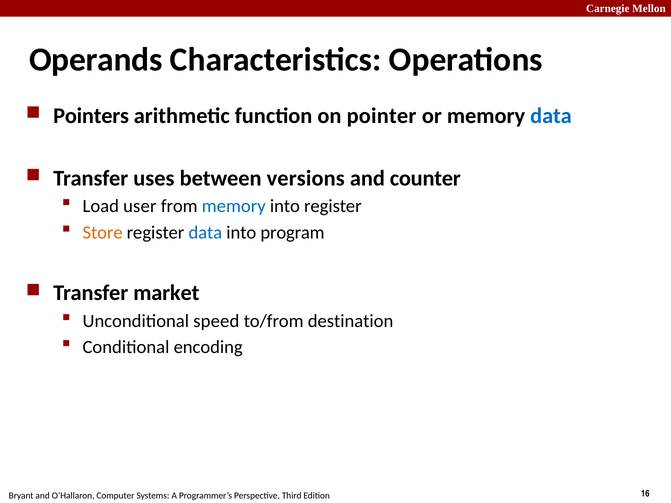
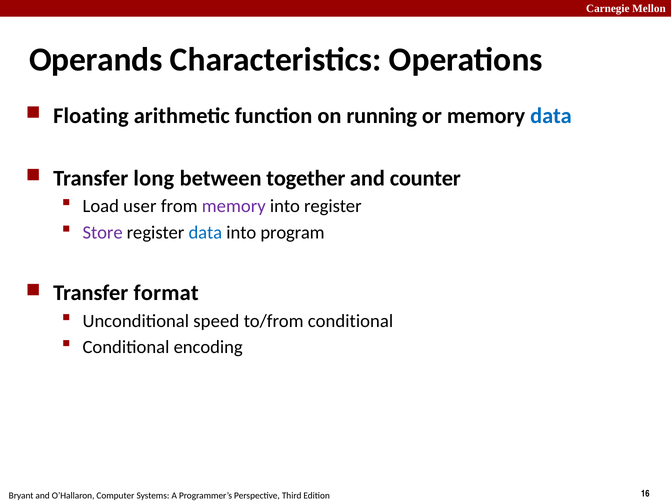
Pointers: Pointers -> Floating
pointer: pointer -> running
uses: uses -> long
versions: versions -> together
memory at (234, 206) colour: blue -> purple
Store colour: orange -> purple
market: market -> format
to/from destination: destination -> conditional
